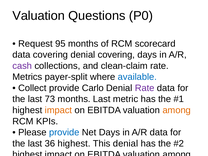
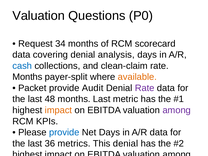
95: 95 -> 34
denial covering: covering -> analysis
cash at (22, 66) colour: purple -> blue
Metrics at (27, 77): Metrics -> Months
available colour: blue -> orange
Collect at (32, 88): Collect -> Packet
Carlo: Carlo -> Audit
73: 73 -> 48
among at (177, 110) colour: orange -> purple
36 highest: highest -> metrics
